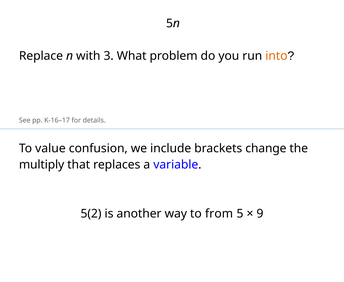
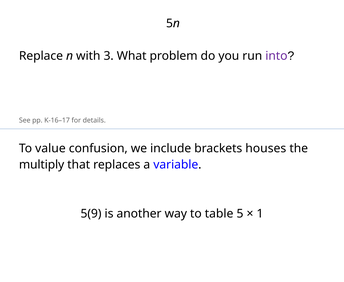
into colour: orange -> purple
change: change -> houses
5(2: 5(2 -> 5(9
from: from -> table
9: 9 -> 1
